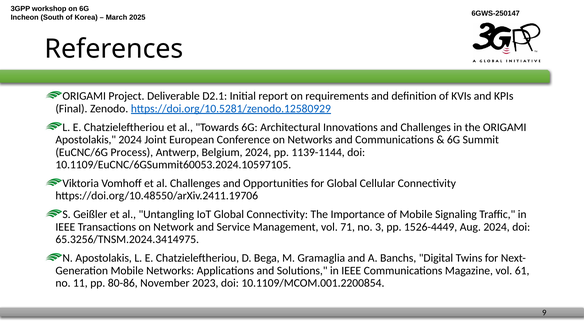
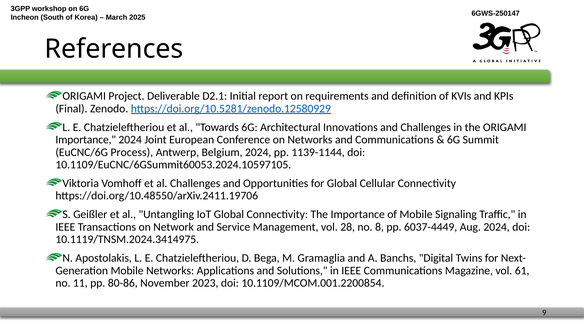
Apostolakis at (86, 139): Apostolakis -> Importance
71: 71 -> 28
3: 3 -> 8
1526-4449: 1526-4449 -> 6037-4449
65.3256/TNSM.2024.3414975: 65.3256/TNSM.2024.3414975 -> 10.1119/TNSM.2024.3414975
